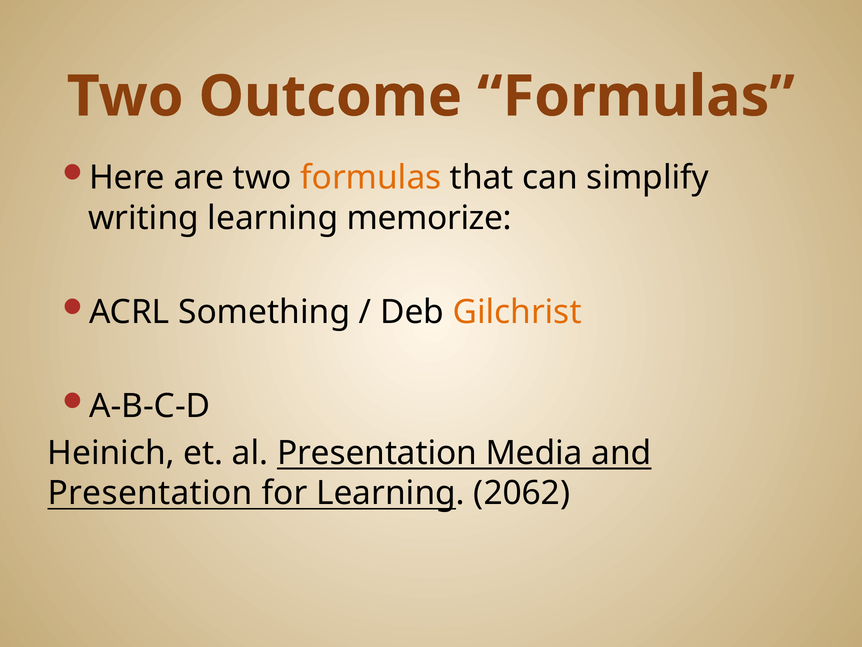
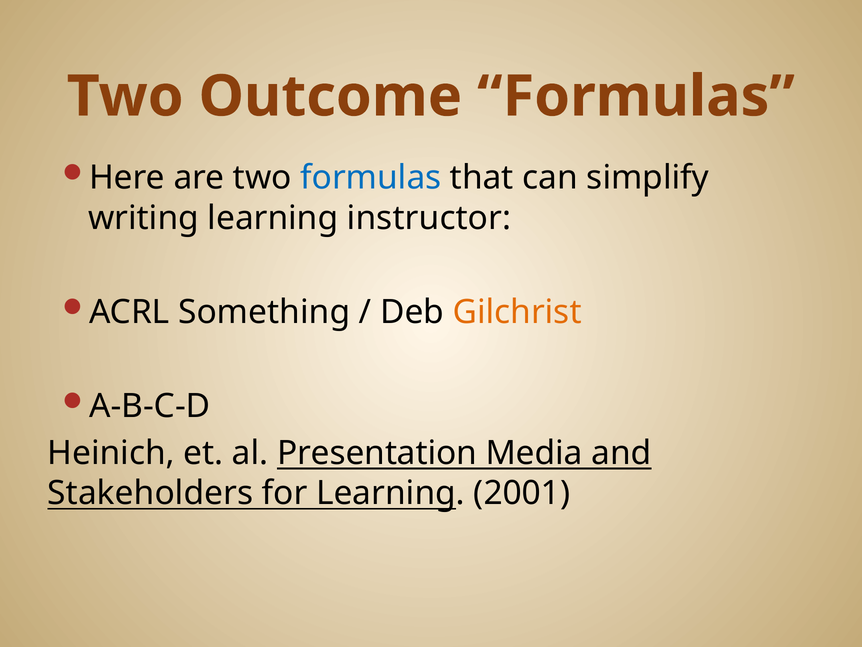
formulas at (371, 178) colour: orange -> blue
memorize: memorize -> instructor
Presentation at (150, 493): Presentation -> Stakeholders
2062: 2062 -> 2001
